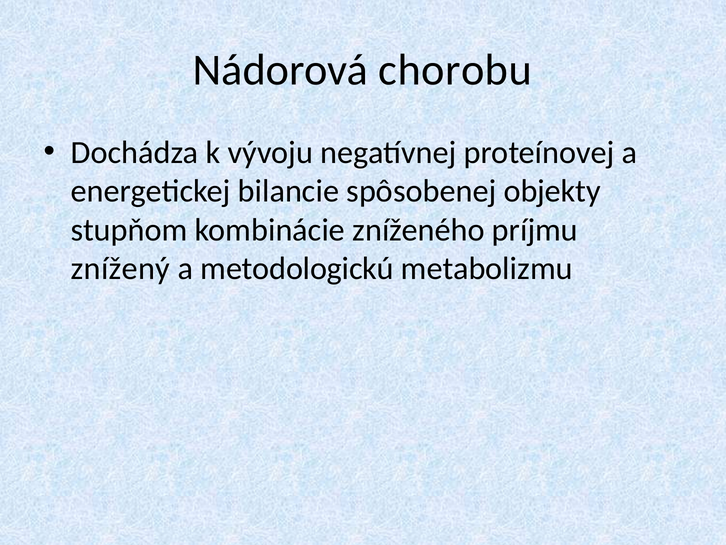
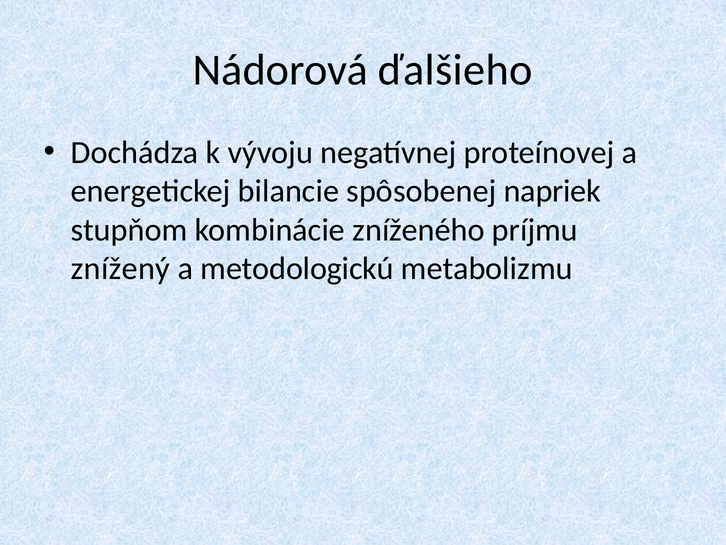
chorobu: chorobu -> ďalšieho
objekty: objekty -> napriek
